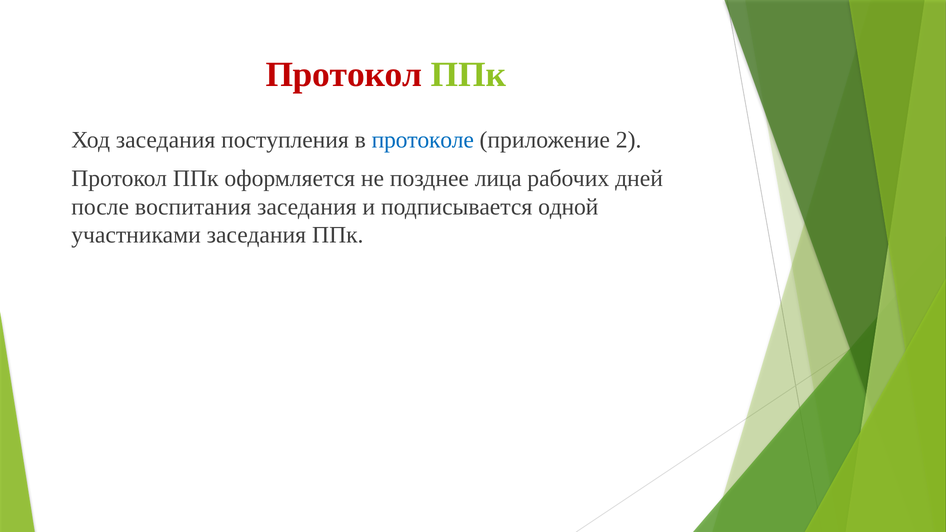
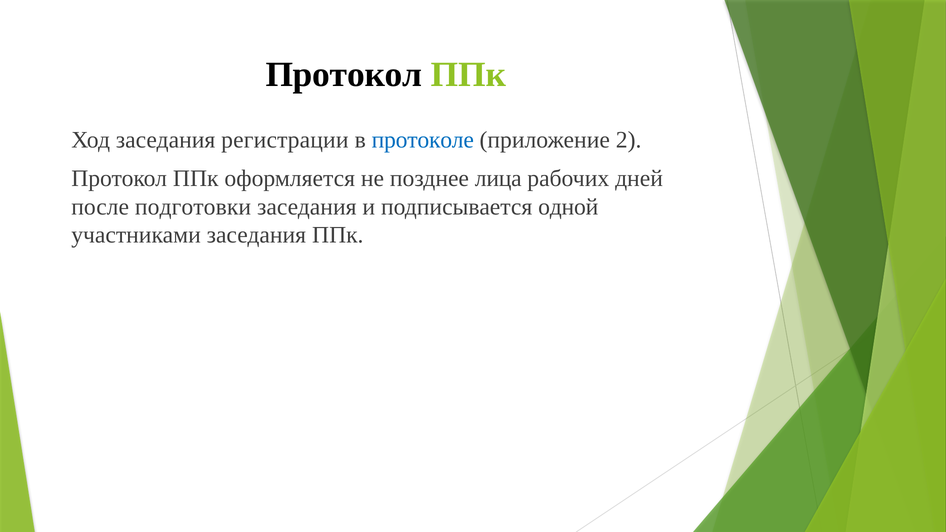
Протокол at (344, 75) colour: red -> black
поступления: поступления -> регистрации
воспитания: воспитания -> подготовки
